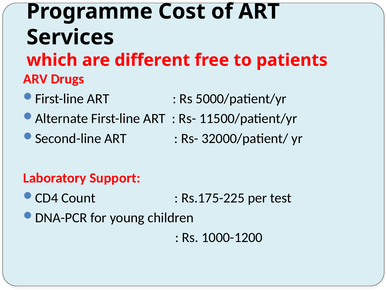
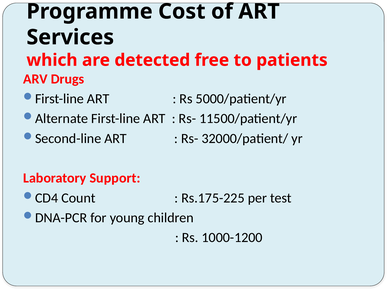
different: different -> detected
